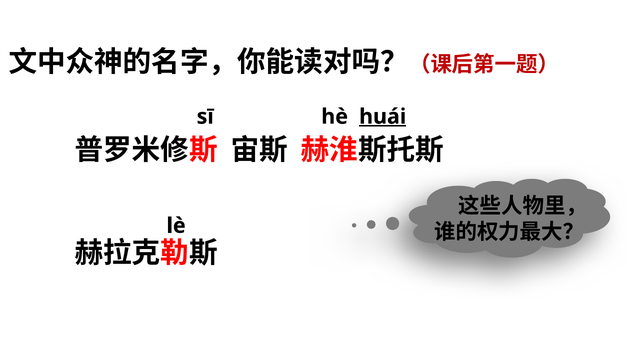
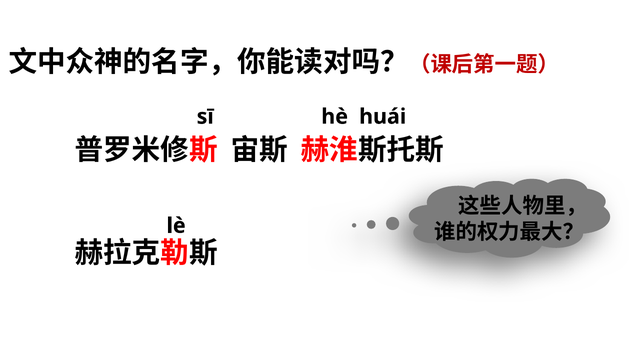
huái underline: present -> none
